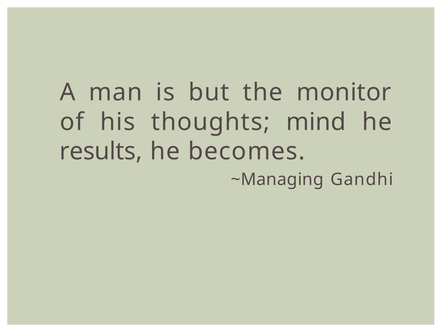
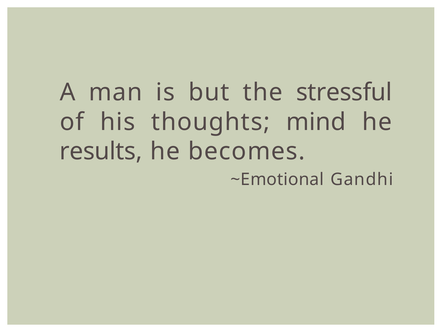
monitor: monitor -> stressful
~Managing: ~Managing -> ~Emotional
